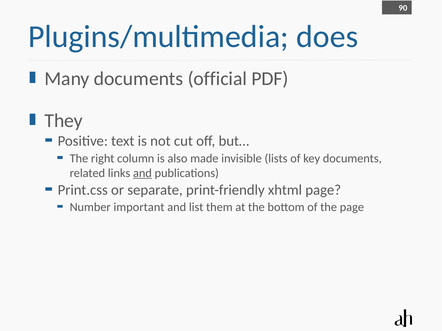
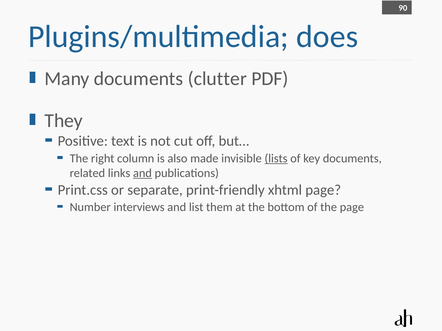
official: official -> clutter
lists underline: none -> present
important: important -> interviews
